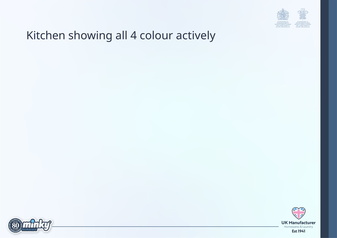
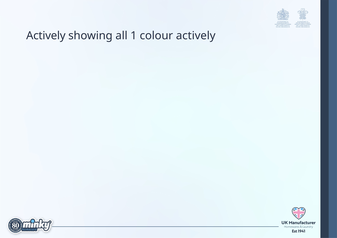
Kitchen at (46, 36): Kitchen -> Actively
4: 4 -> 1
